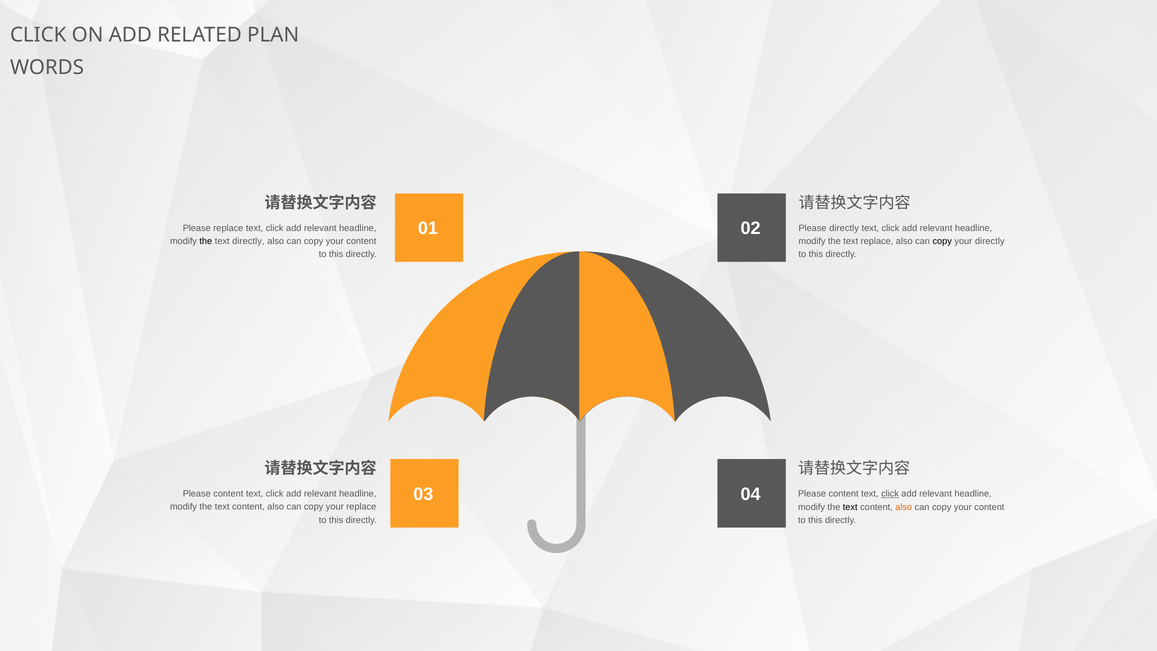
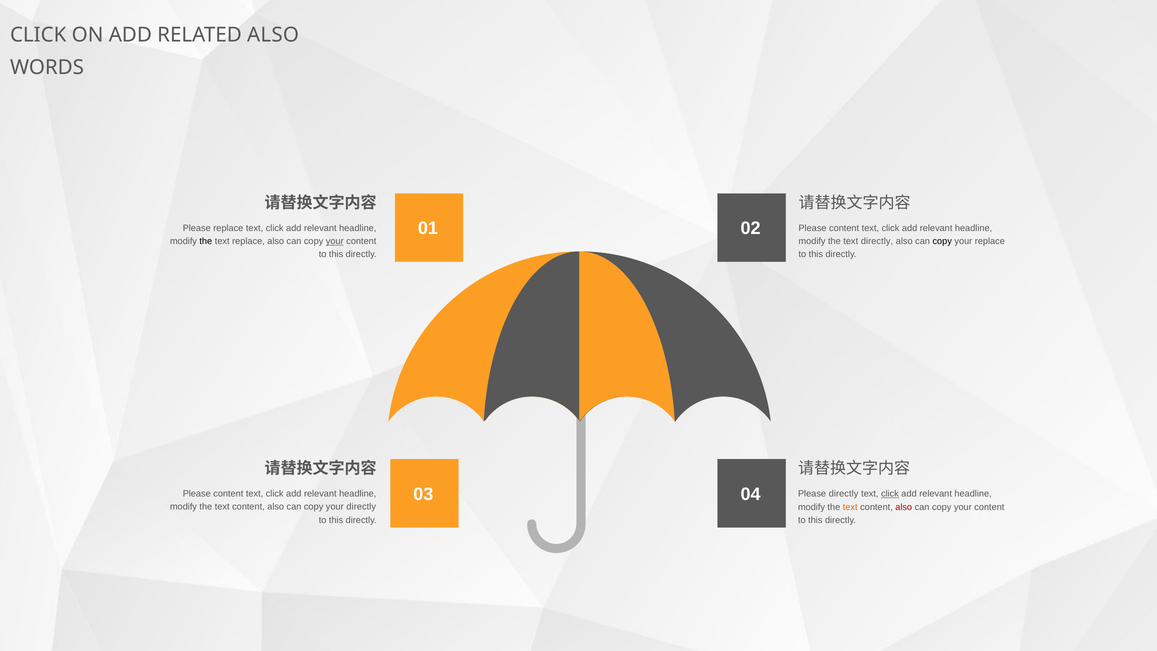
RELATED PLAN: PLAN -> ALSO
directly at (844, 228): directly -> content
text directly: directly -> replace
your at (335, 241) underline: none -> present
text replace: replace -> directly
your directly: directly -> replace
content at (844, 494): content -> directly
your replace: replace -> directly
text at (850, 507) colour: black -> orange
also at (904, 507) colour: orange -> red
